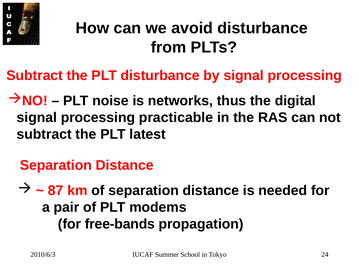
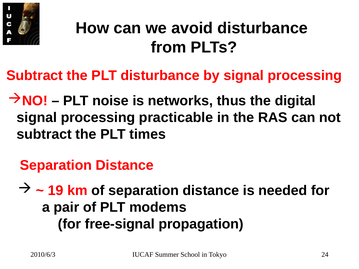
latest: latest -> times
87: 87 -> 19
free-bands: free-bands -> free-signal
